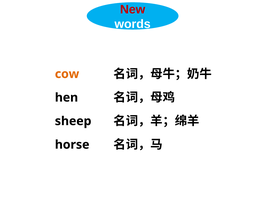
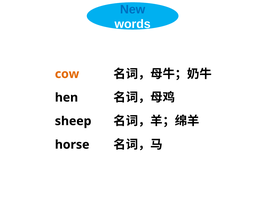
New colour: red -> blue
